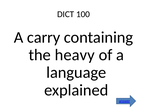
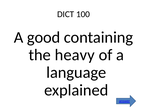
carry: carry -> good
